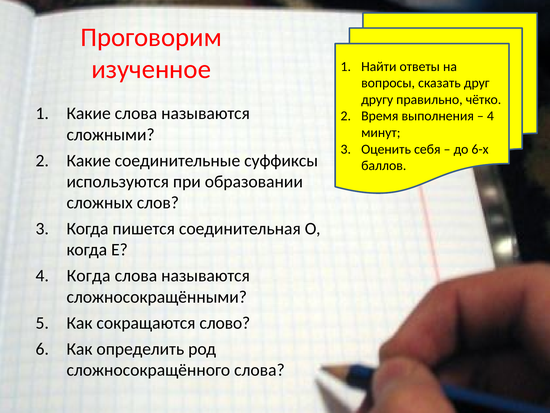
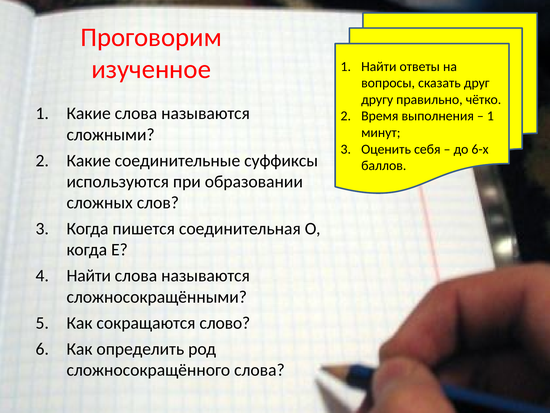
4 at (490, 116): 4 -> 1
Когда at (89, 276): Когда -> Найти
